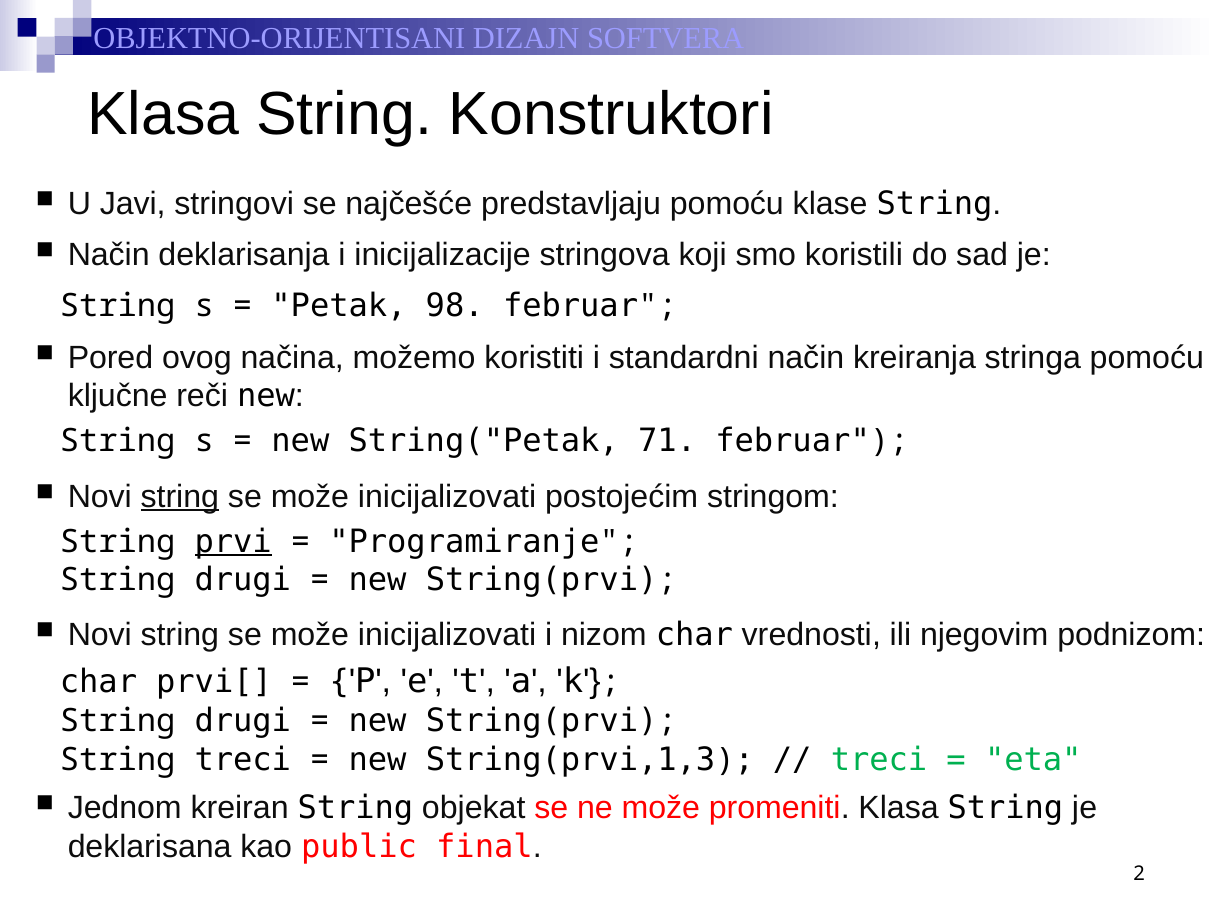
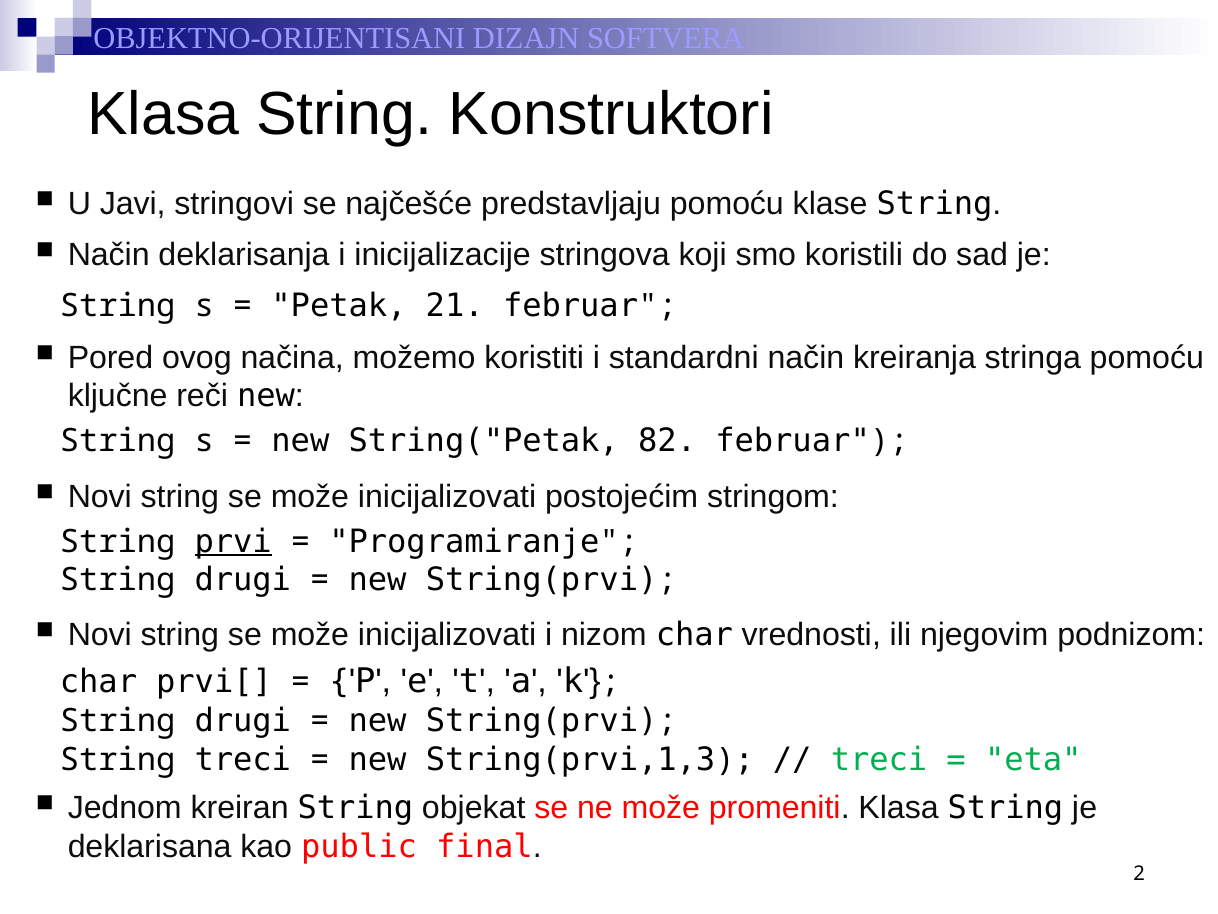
98: 98 -> 21
71: 71 -> 82
string at (180, 496) underline: present -> none
